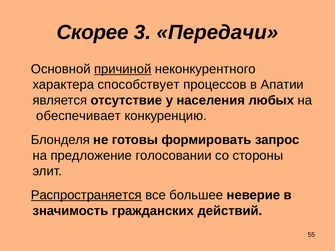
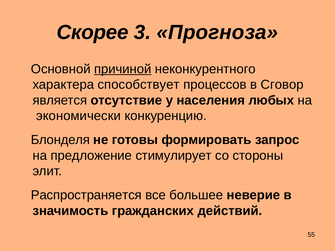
Передачи: Передачи -> Прогноза
Апатии: Апатии -> Сговор
обеспечивает: обеспечивает -> экономически
голосовании: голосовании -> стимулирует
Распространяется underline: present -> none
